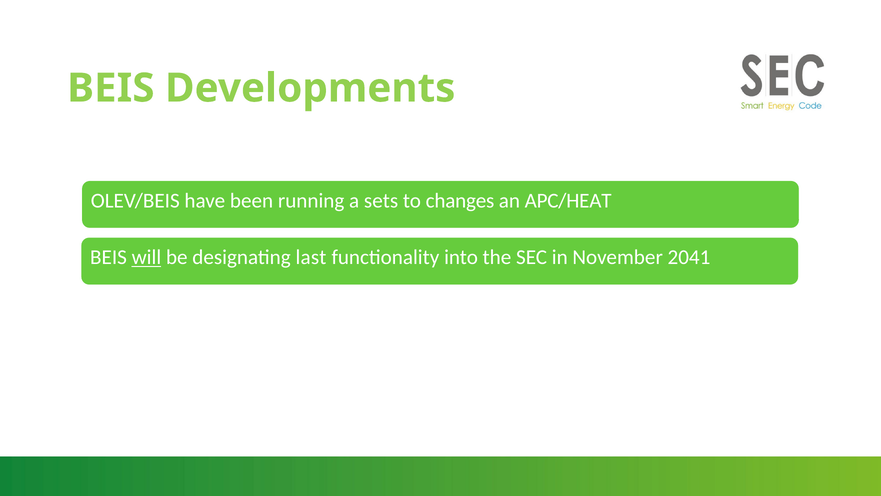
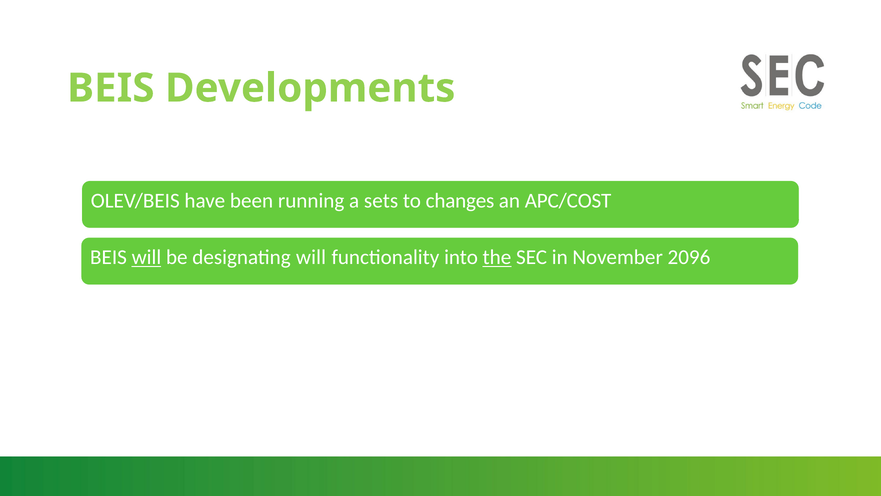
APC/HEAT: APC/HEAT -> APC/COST
designating last: last -> will
the underline: none -> present
2041: 2041 -> 2096
